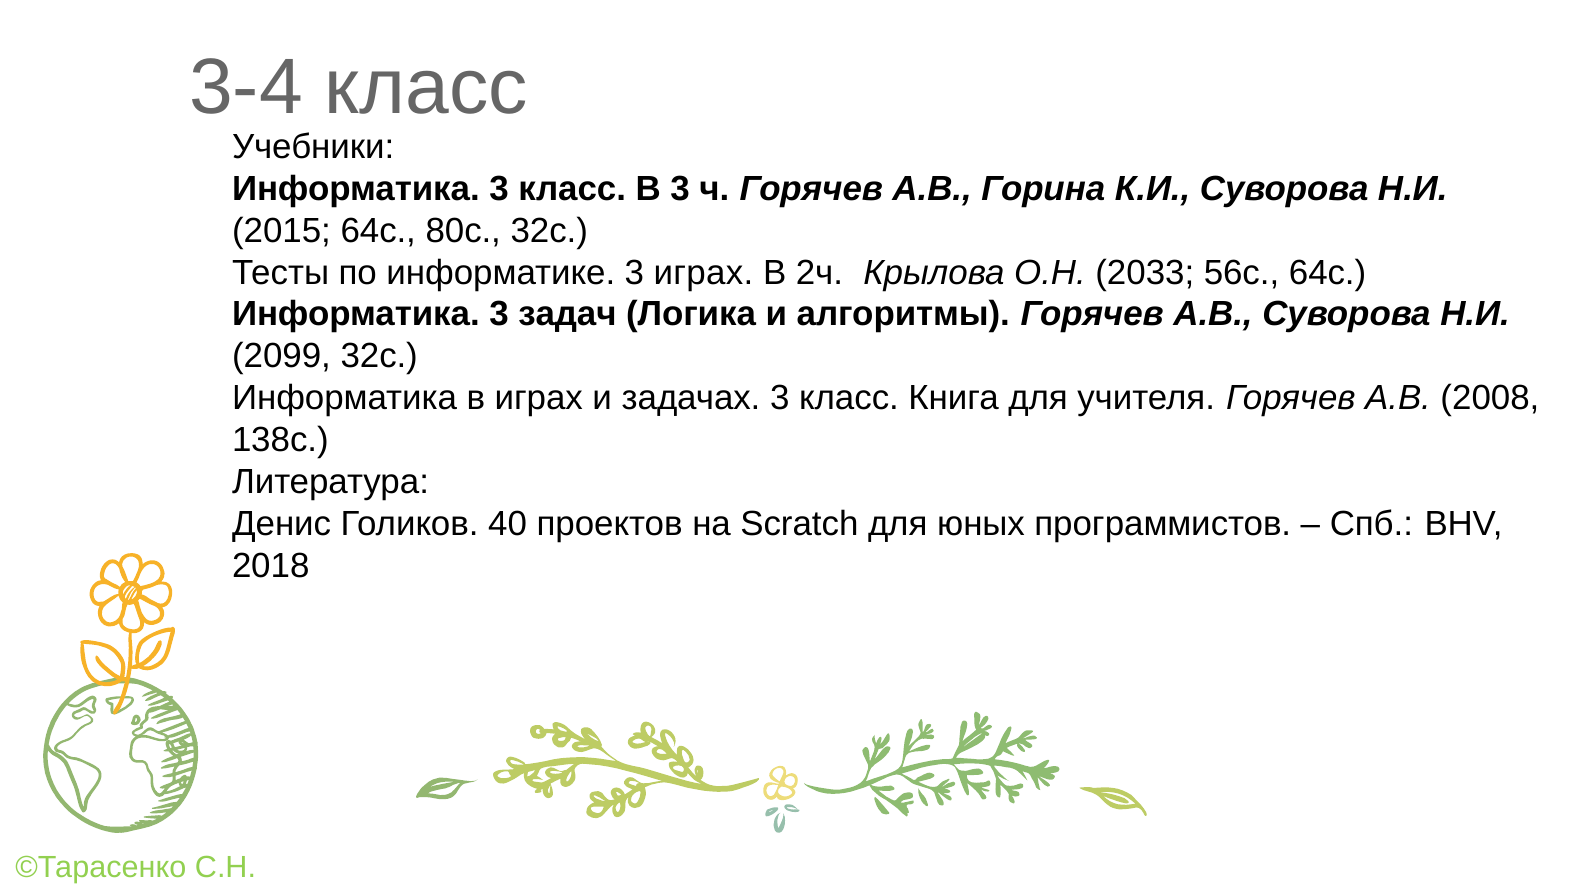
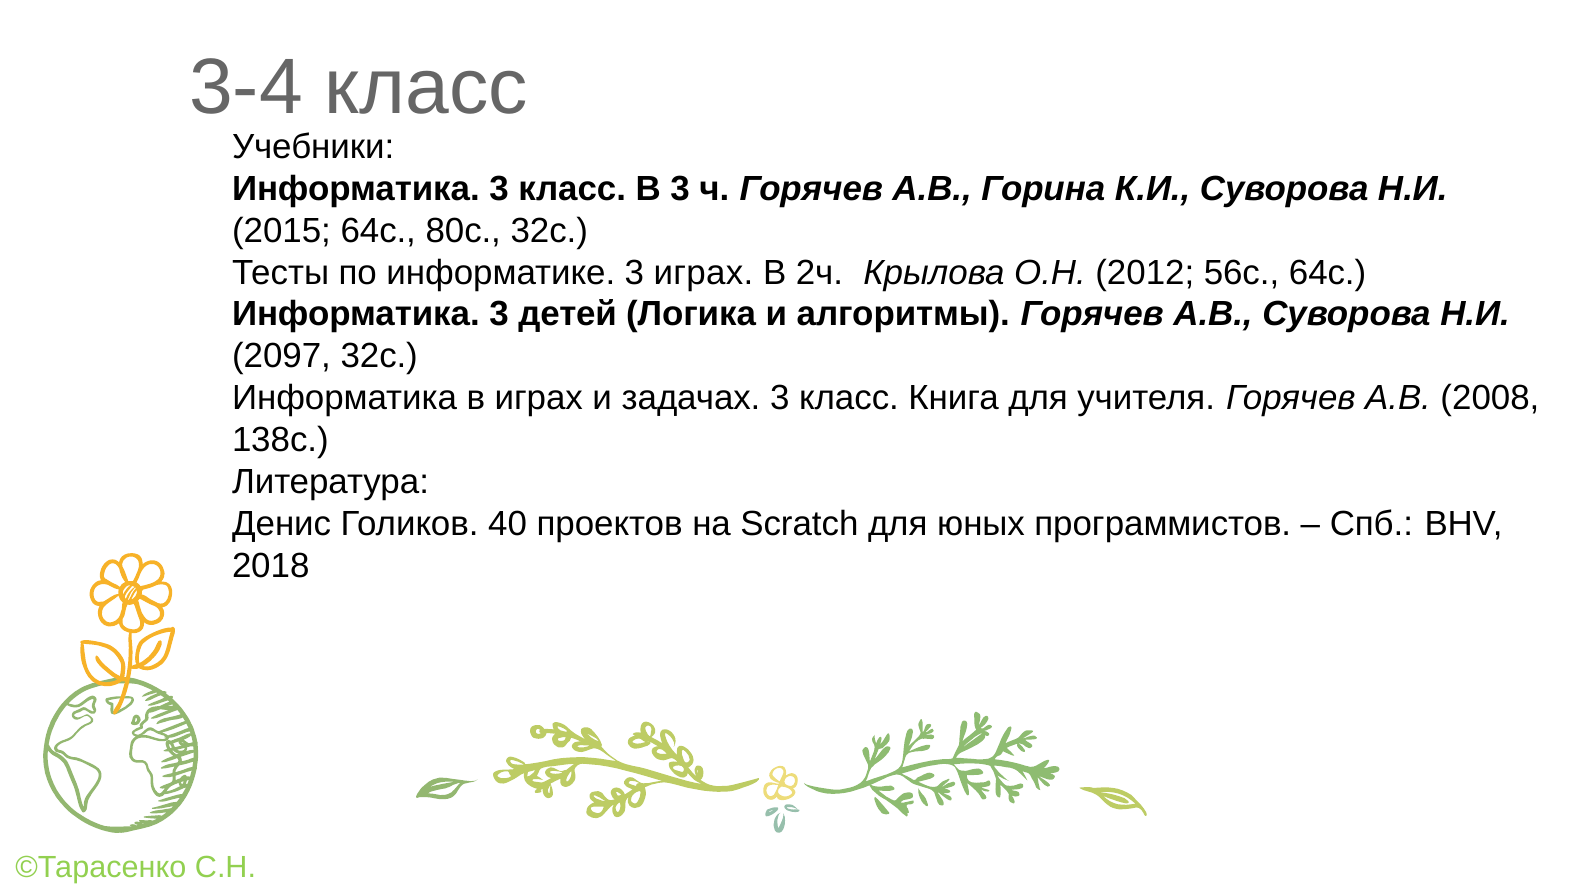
2033: 2033 -> 2012
задач: задач -> детей
2099: 2099 -> 2097
